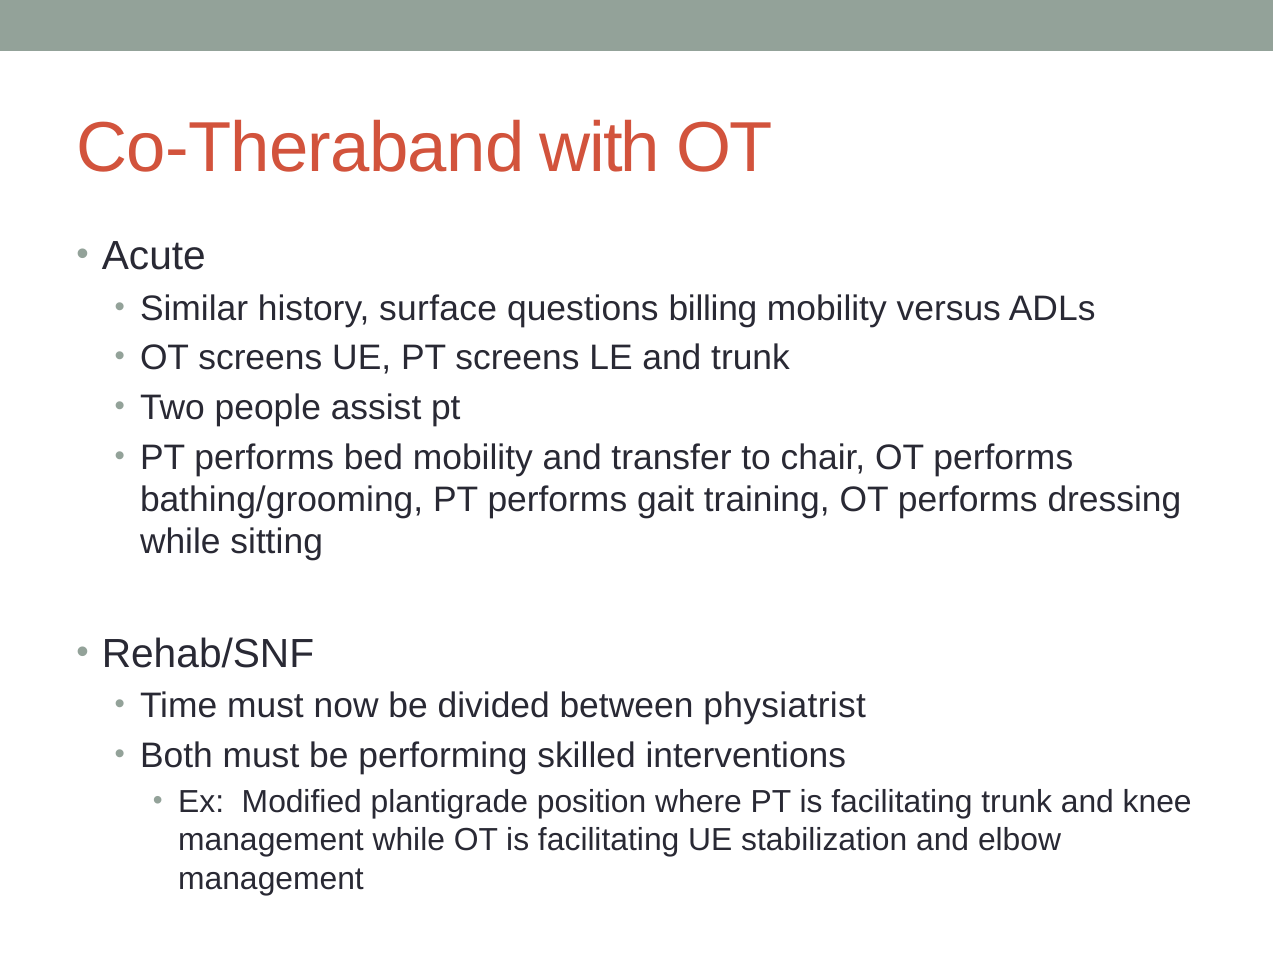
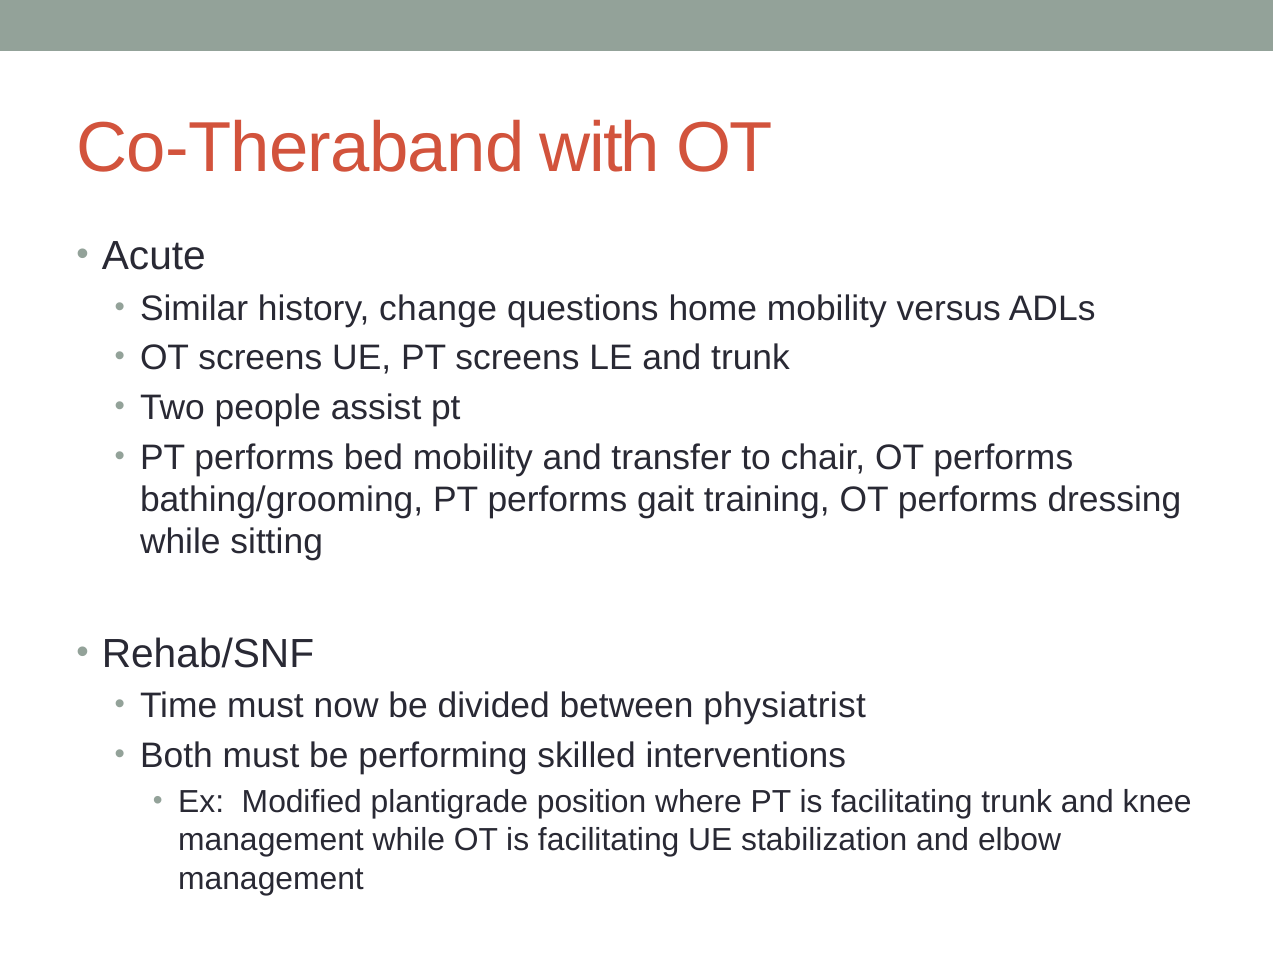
surface: surface -> change
billing: billing -> home
